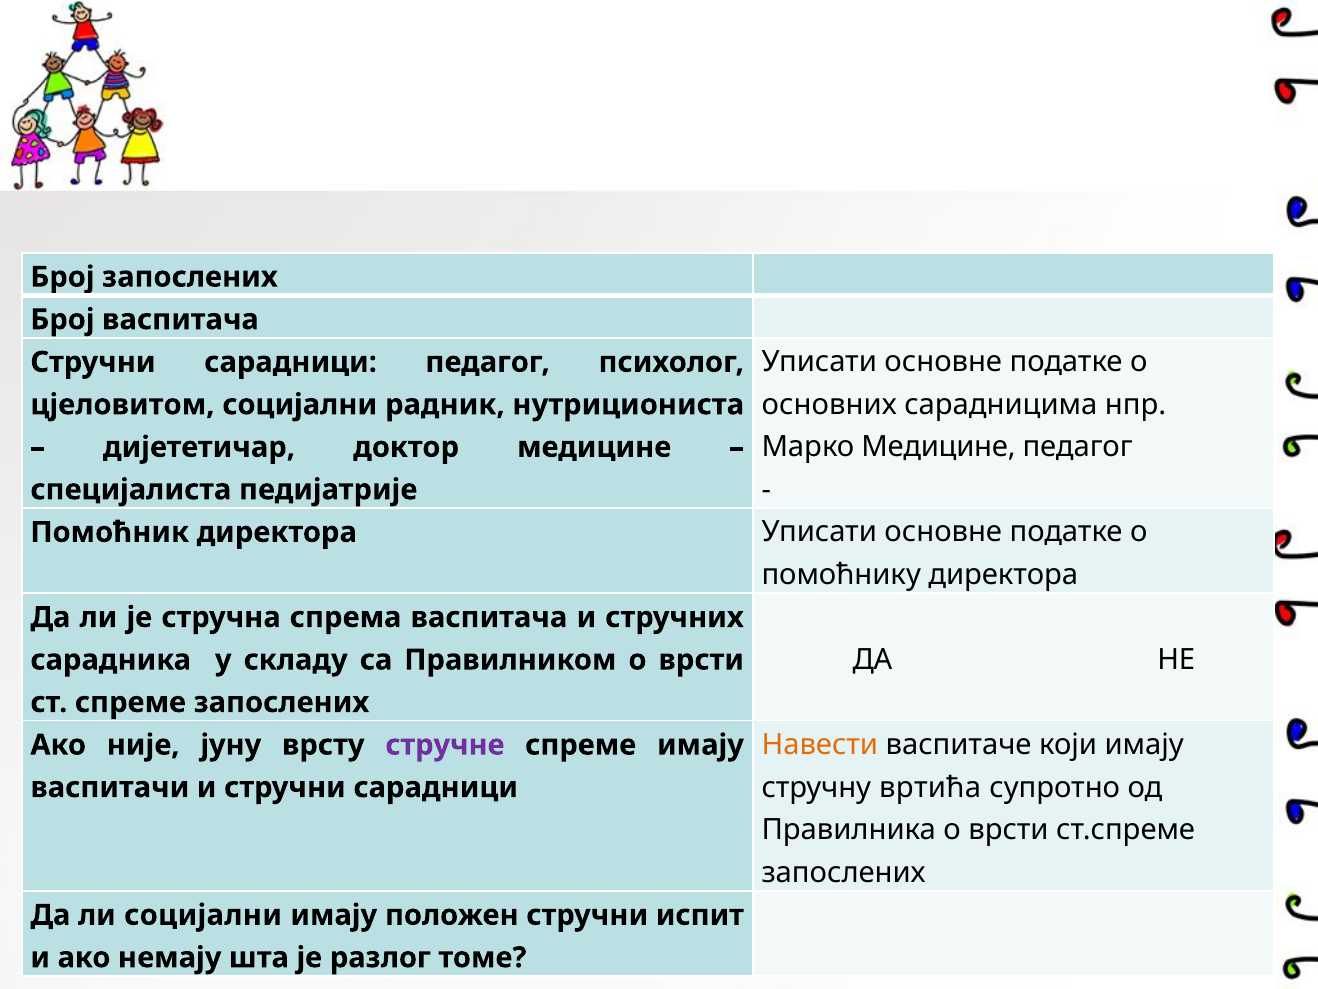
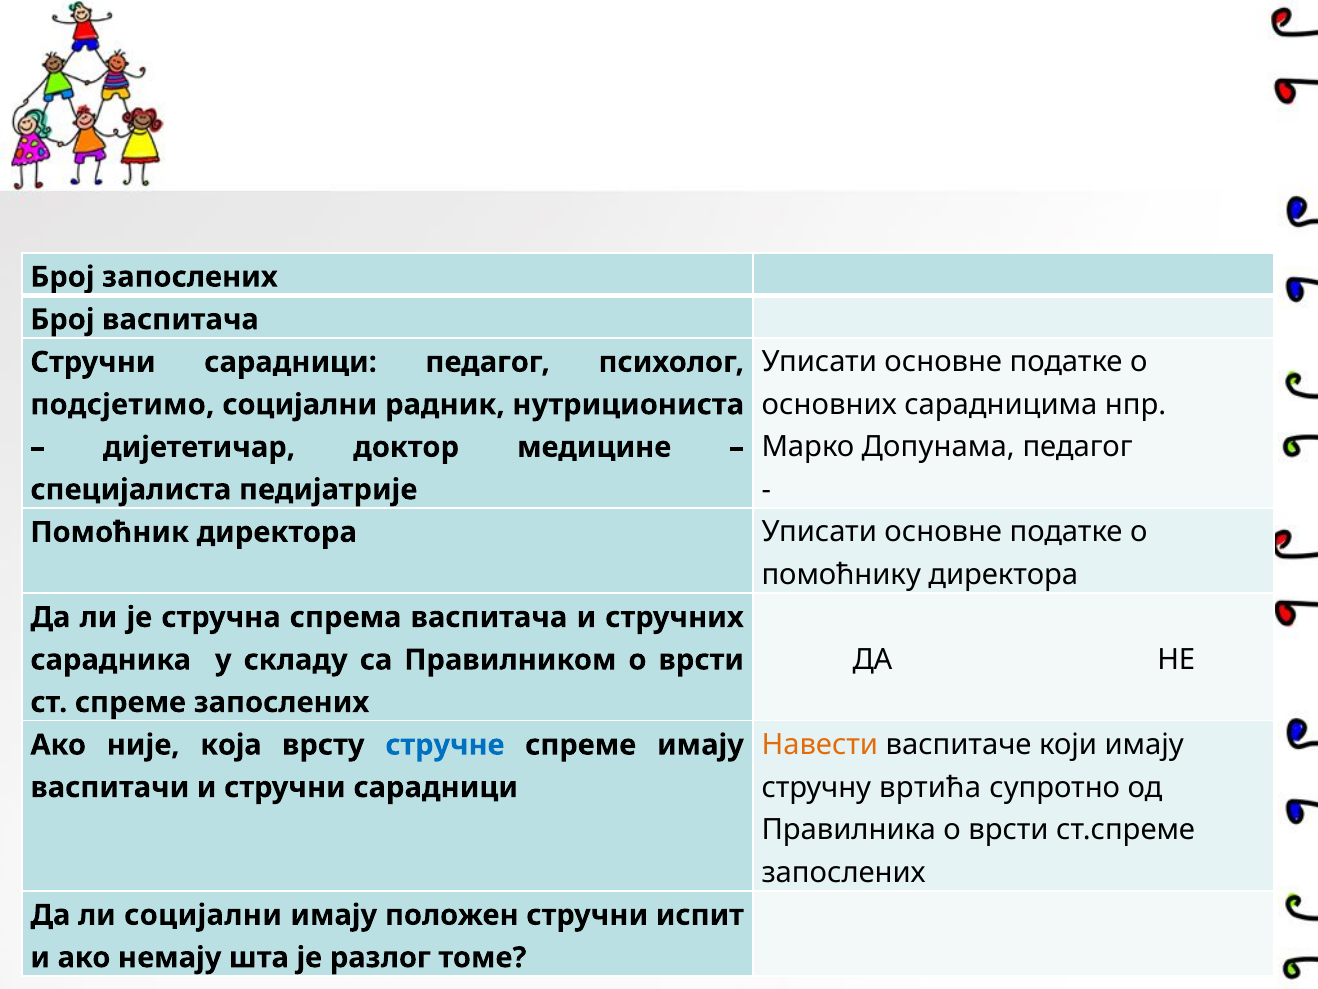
цјеловитом: цјеловитом -> подсјетимо
Марко Медицине: Медицине -> Допунама
јуну: јуну -> која
стручне colour: purple -> blue
